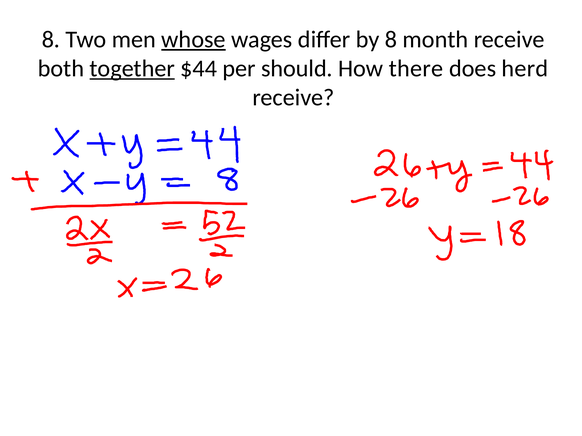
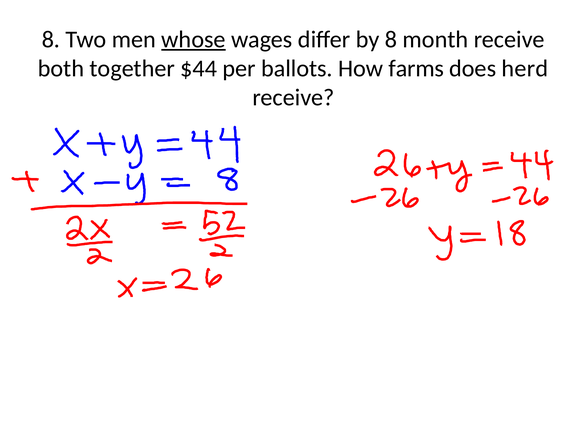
together underline: present -> none
should: should -> ballots
there: there -> farms
